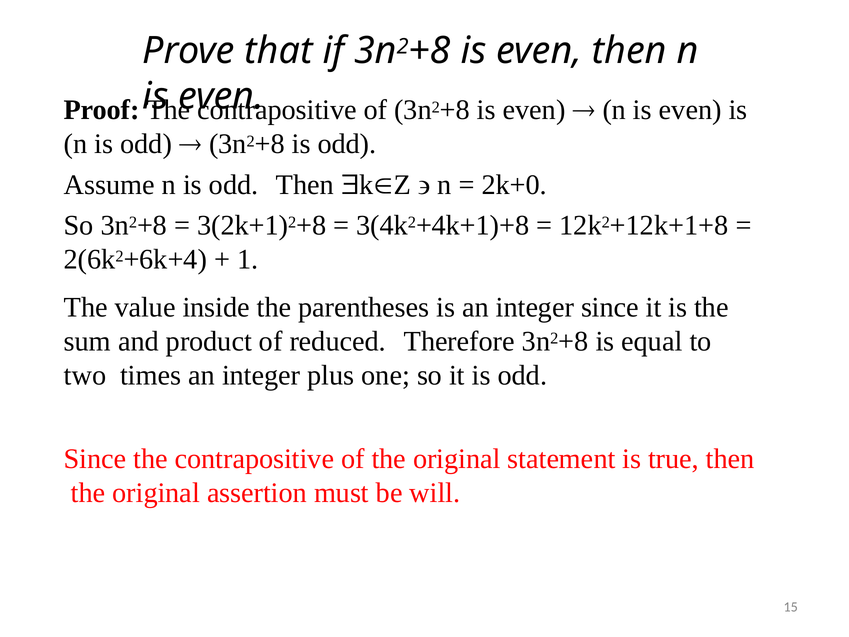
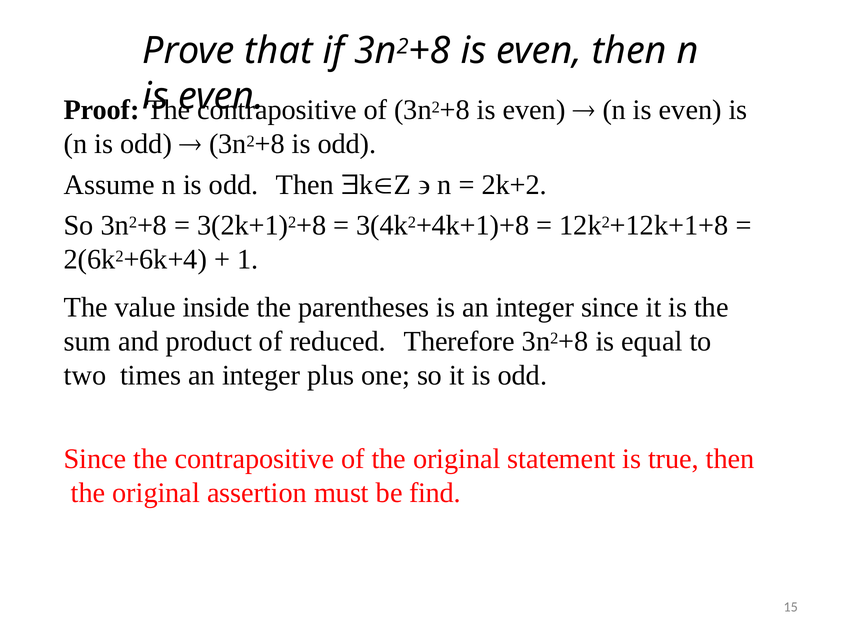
2k+0: 2k+0 -> 2k+2
will: will -> find
